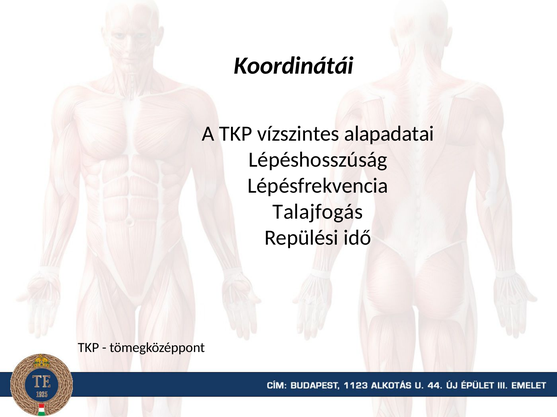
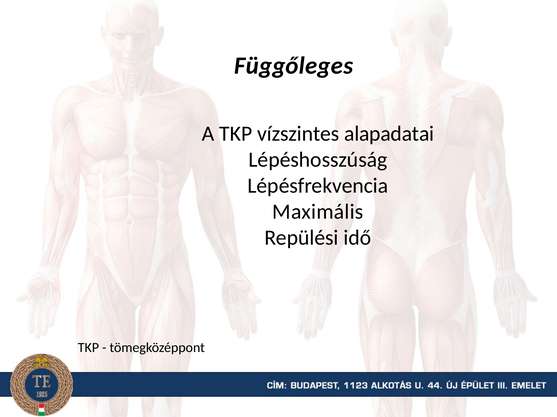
Koordinátái: Koordinátái -> Függőleges
Talajfogás: Talajfogás -> Maximális
